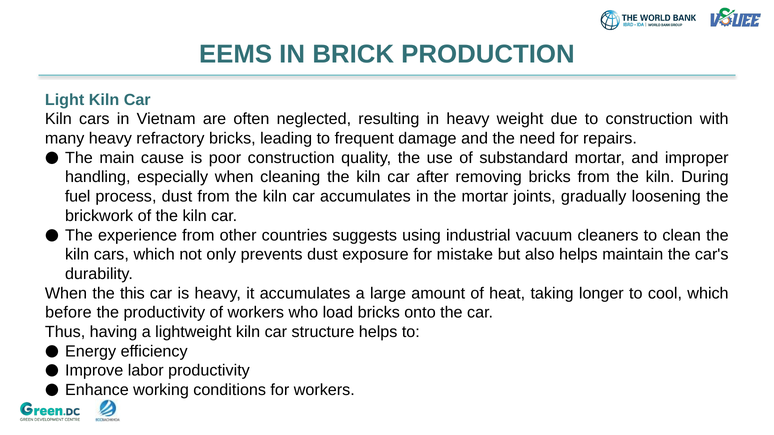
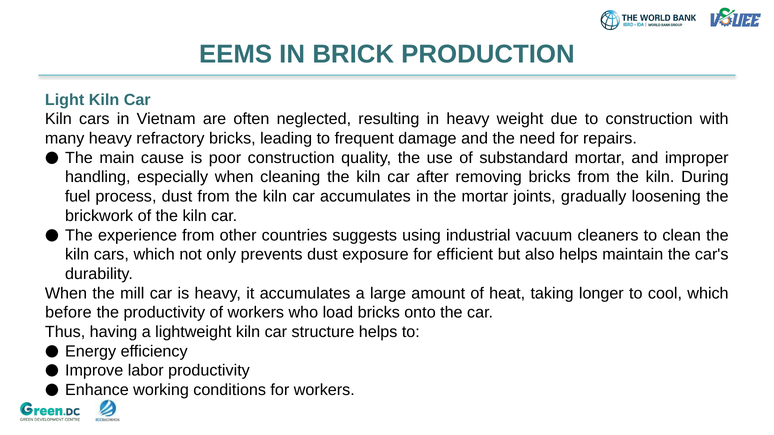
mistake: mistake -> efficient
this: this -> mill
